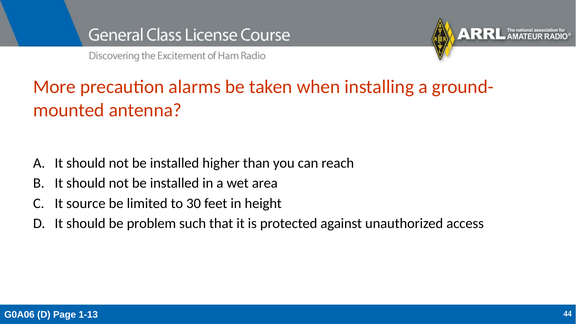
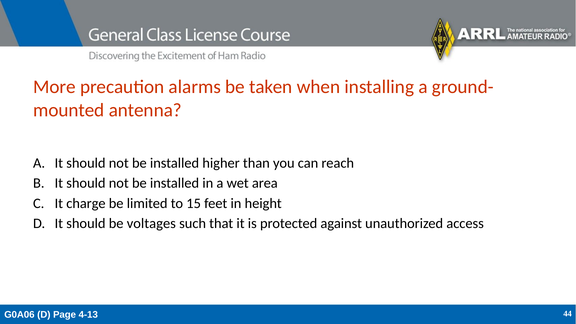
source: source -> charge
30: 30 -> 15
problem: problem -> voltages
1-13: 1-13 -> 4-13
